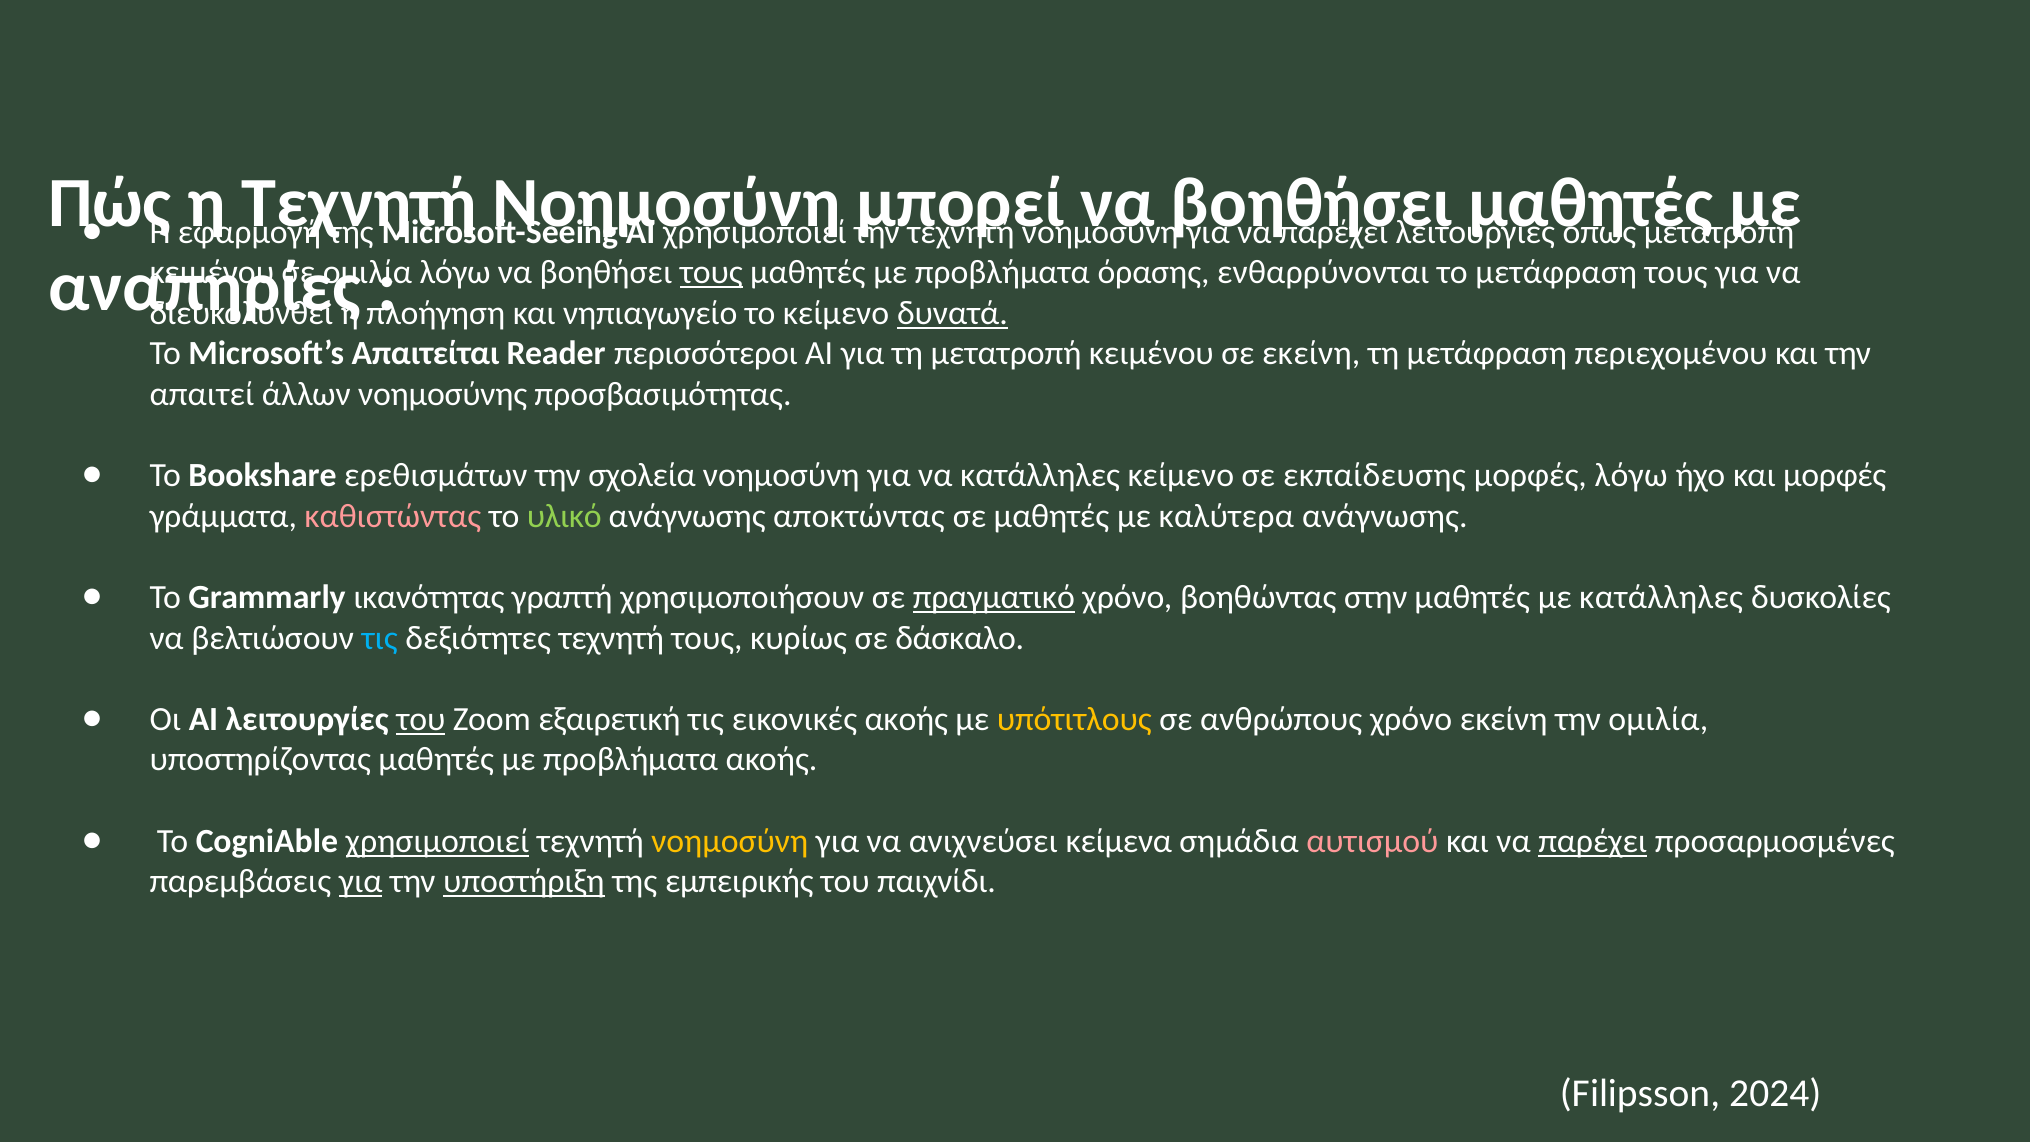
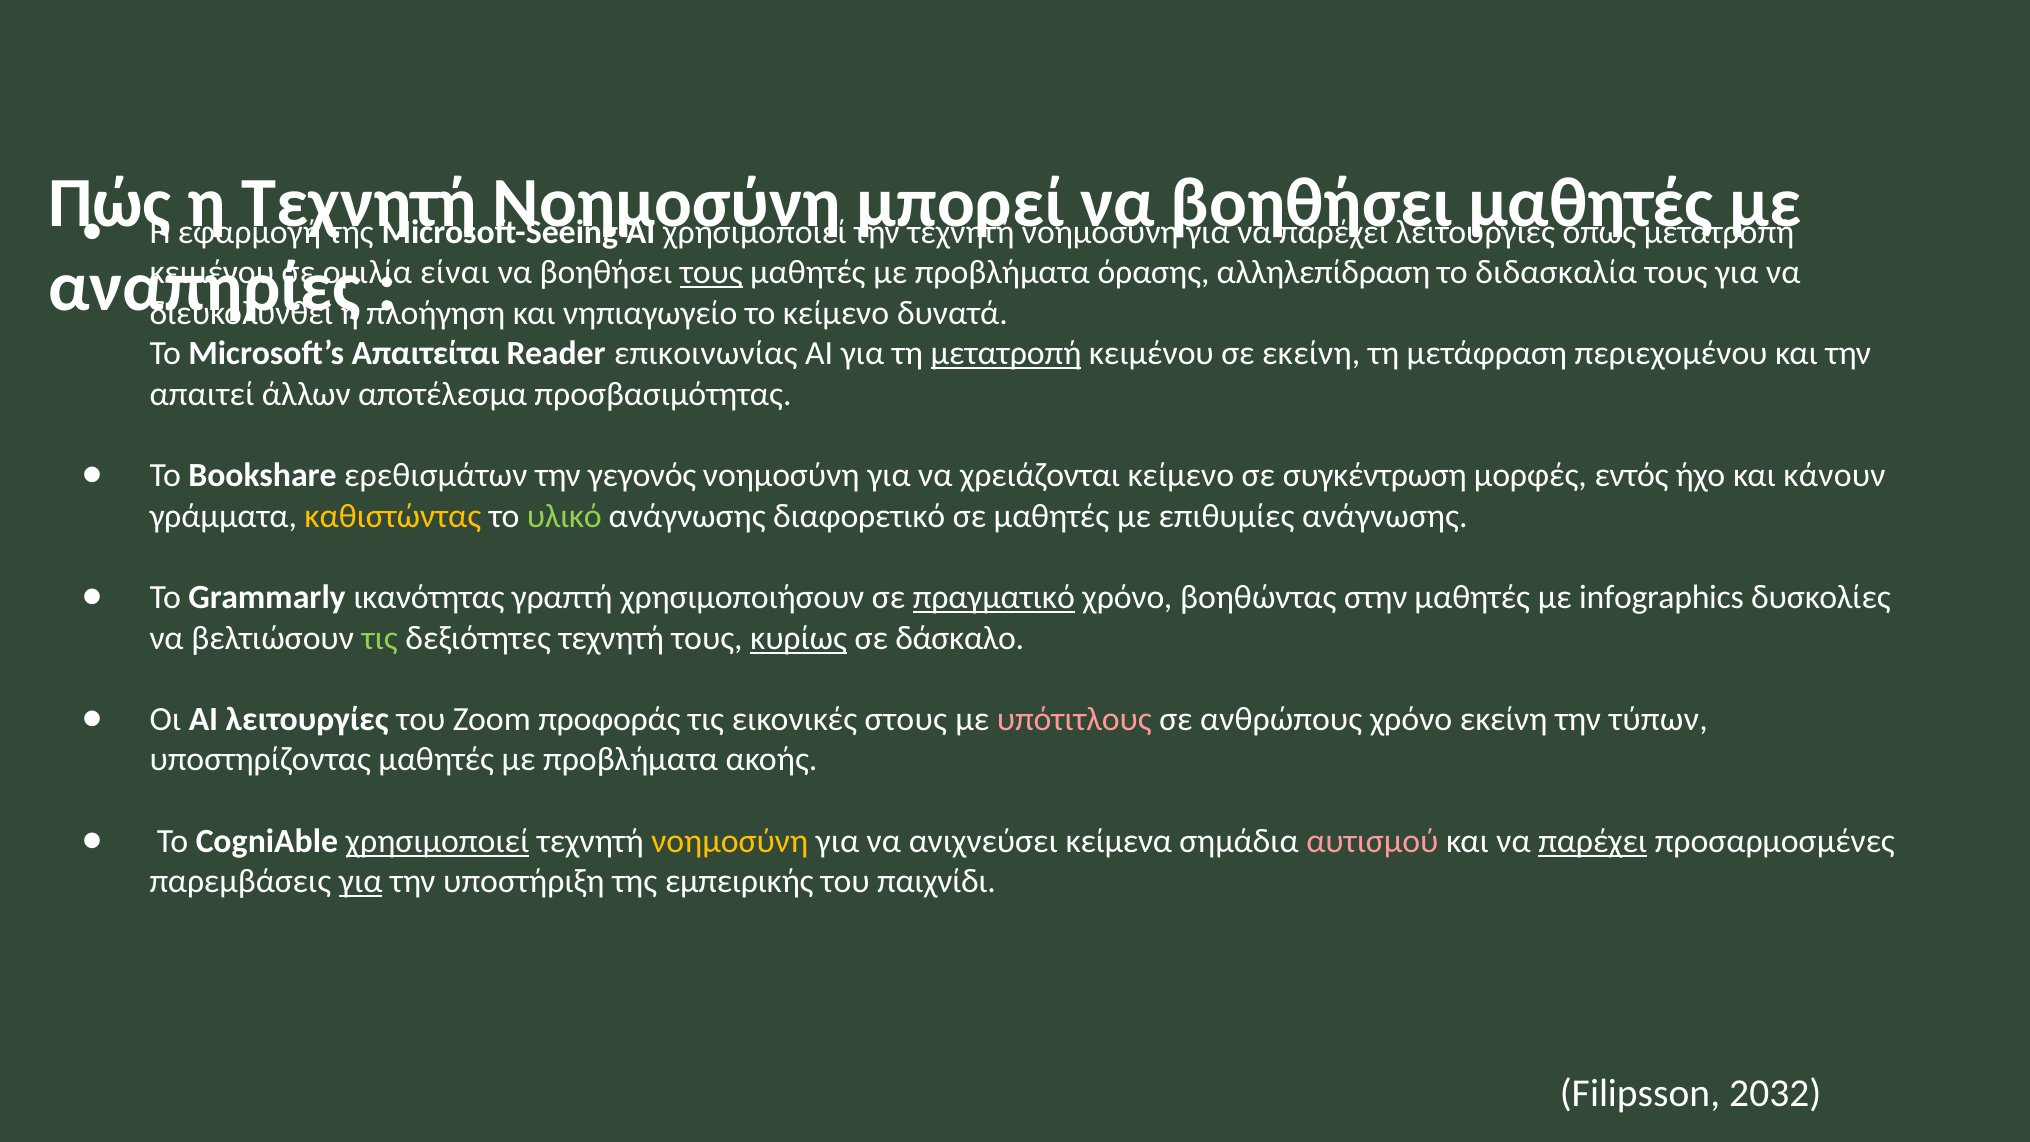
λόγω at (455, 273): λόγω -> είναι
ενθαρρύνονται: ενθαρρύνονται -> αλληλεπίδραση
το μετάφραση: μετάφραση -> διδασκαλία
δυνατά underline: present -> none
περισσότεροι: περισσότεροι -> επικοινωνίας
μετατροπή at (1006, 354) underline: none -> present
νοημοσύνης: νοημοσύνης -> αποτέλεσμα
σχολεία: σχολεία -> γεγονός
να κατάλληλες: κατάλληλες -> χρειάζονται
εκπαίδευσης: εκπαίδευσης -> συγκέντρωση
μορφές λόγω: λόγω -> εντός
και μορφές: μορφές -> κάνουν
καθιστώντας colour: pink -> yellow
αποκτώντας: αποκτώντας -> διαφορετικό
καλύτερα: καλύτερα -> επιθυμίες
με κατάλληλες: κατάλληλες -> infographics
τις at (380, 638) colour: light blue -> light green
κυρίως underline: none -> present
του at (421, 719) underline: present -> none
εξαιρετική: εξαιρετική -> προφοράς
εικονικές ακοής: ακοής -> στους
υπότιτλους colour: yellow -> pink
την ομιλία: ομιλία -> τύπων
υποστήριξη underline: present -> none
2024: 2024 -> 2032
